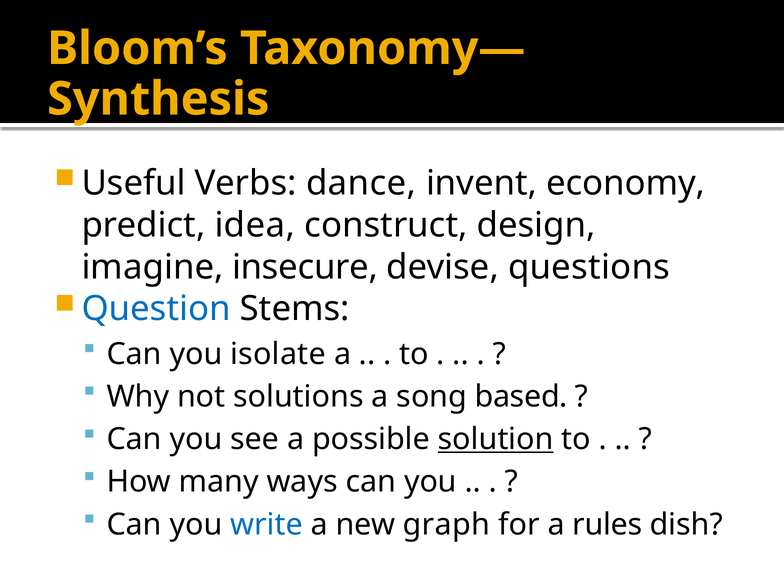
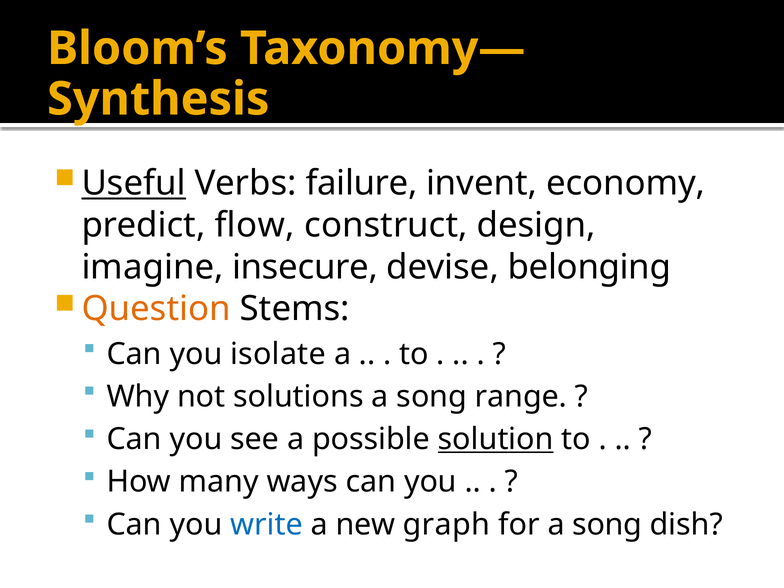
Useful underline: none -> present
dance: dance -> failure
idea: idea -> flow
questions: questions -> belonging
Question colour: blue -> orange
based: based -> range
for a rules: rules -> song
